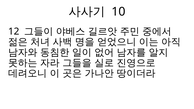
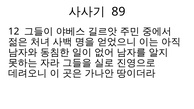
10: 10 -> 89
